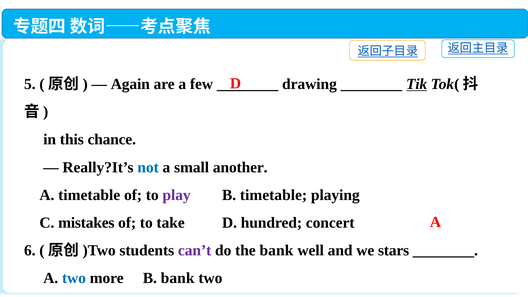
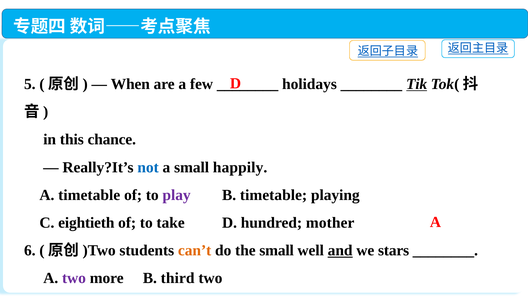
Again: Again -> When
drawing: drawing -> holidays
small another: another -> happily
mistakes: mistakes -> eightieth
concert: concert -> mother
can’t colour: purple -> orange
the bank: bank -> small
and underline: none -> present
two at (74, 278) colour: blue -> purple
B bank: bank -> third
